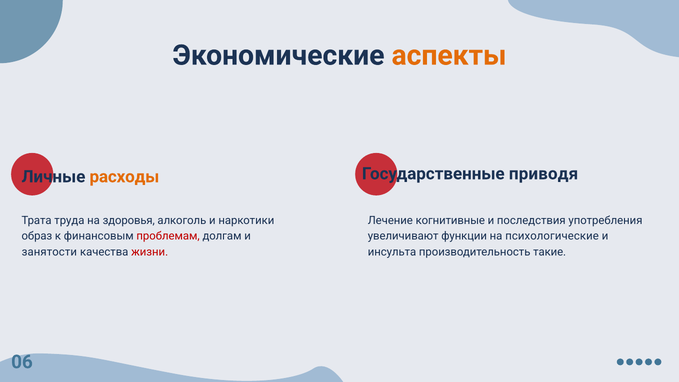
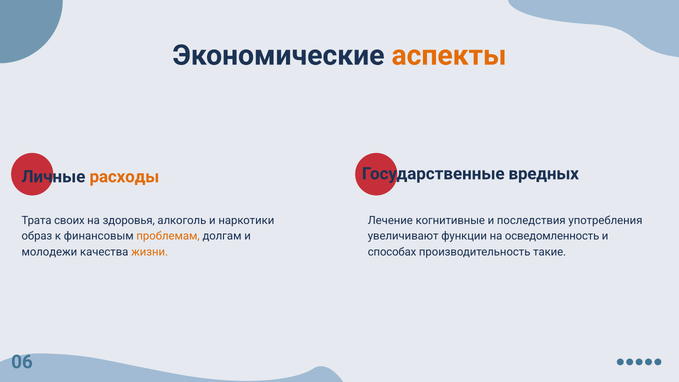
приводя: приводя -> вредных
труда: труда -> своих
проблемам colour: red -> orange
психологические: психологические -> осведомленность
занятости: занятости -> молодежи
жизни colour: red -> orange
инсульта: инсульта -> способах
